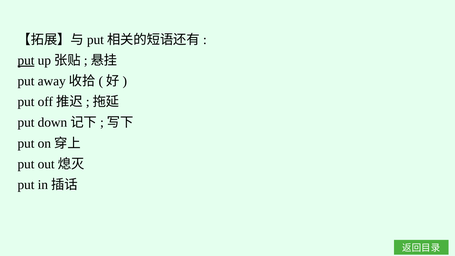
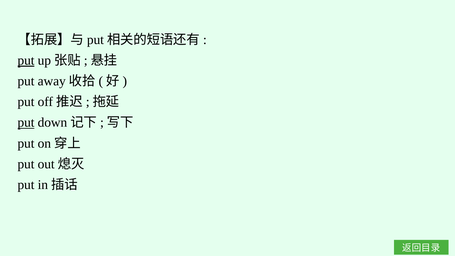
put at (26, 123) underline: none -> present
